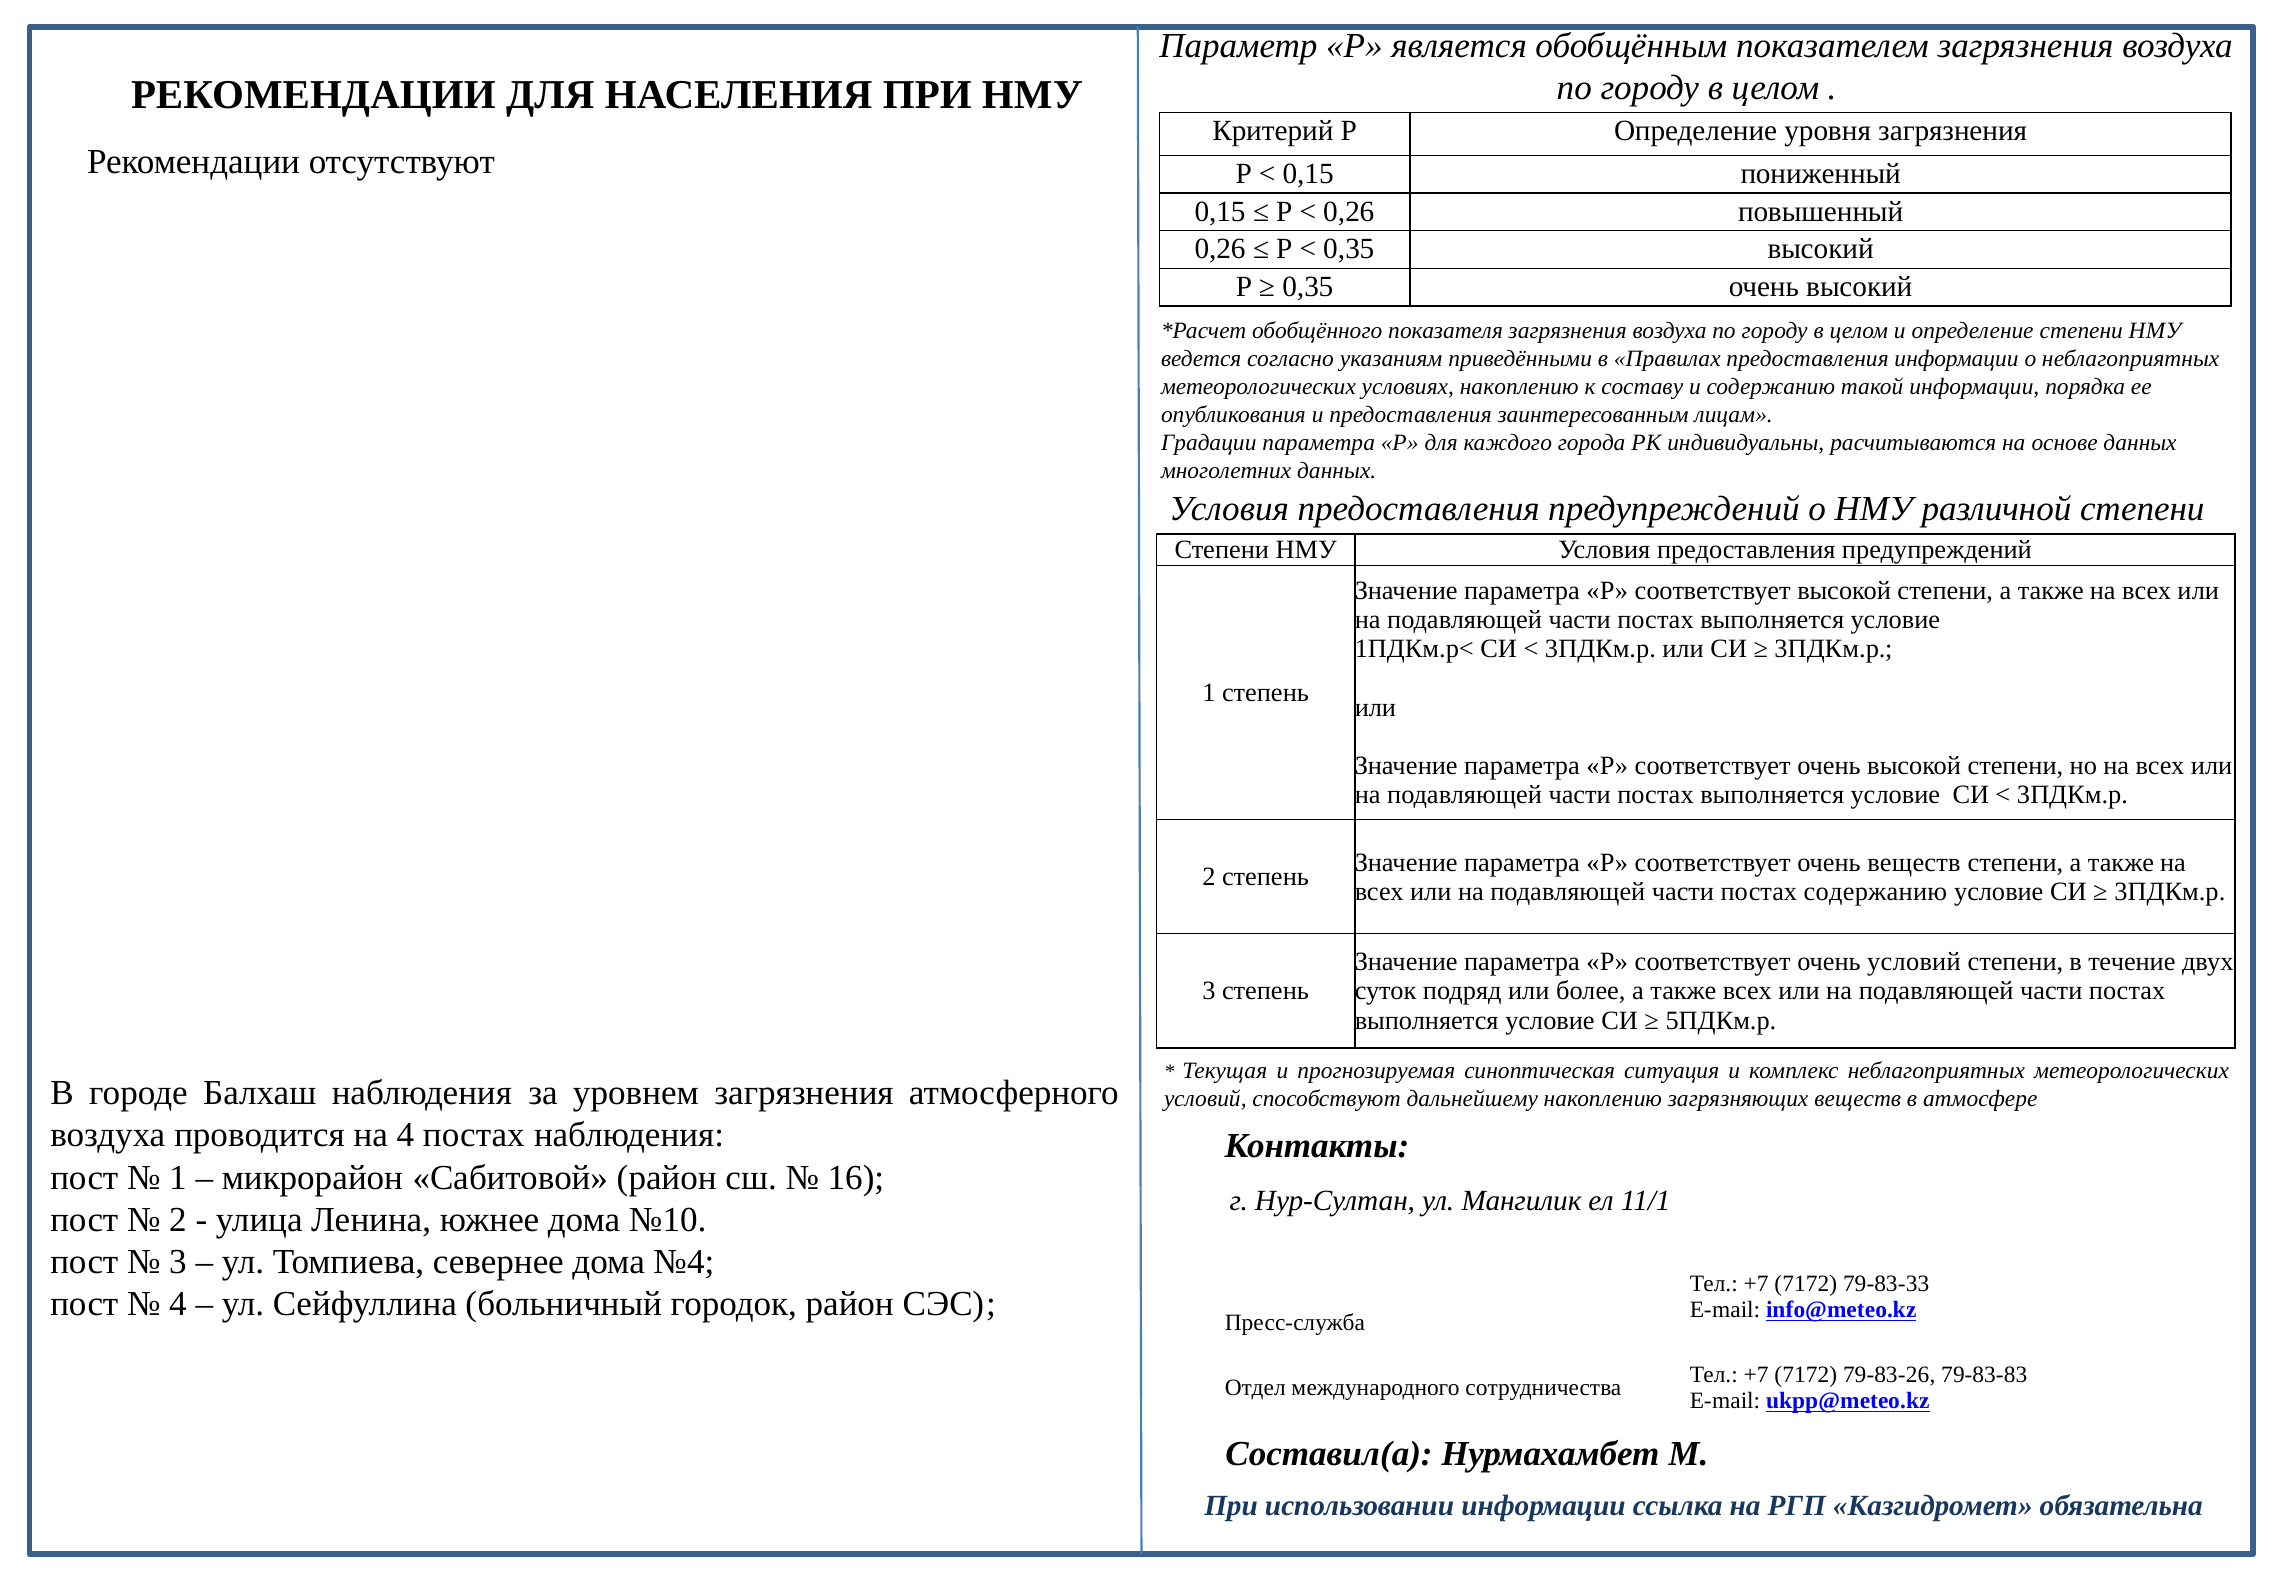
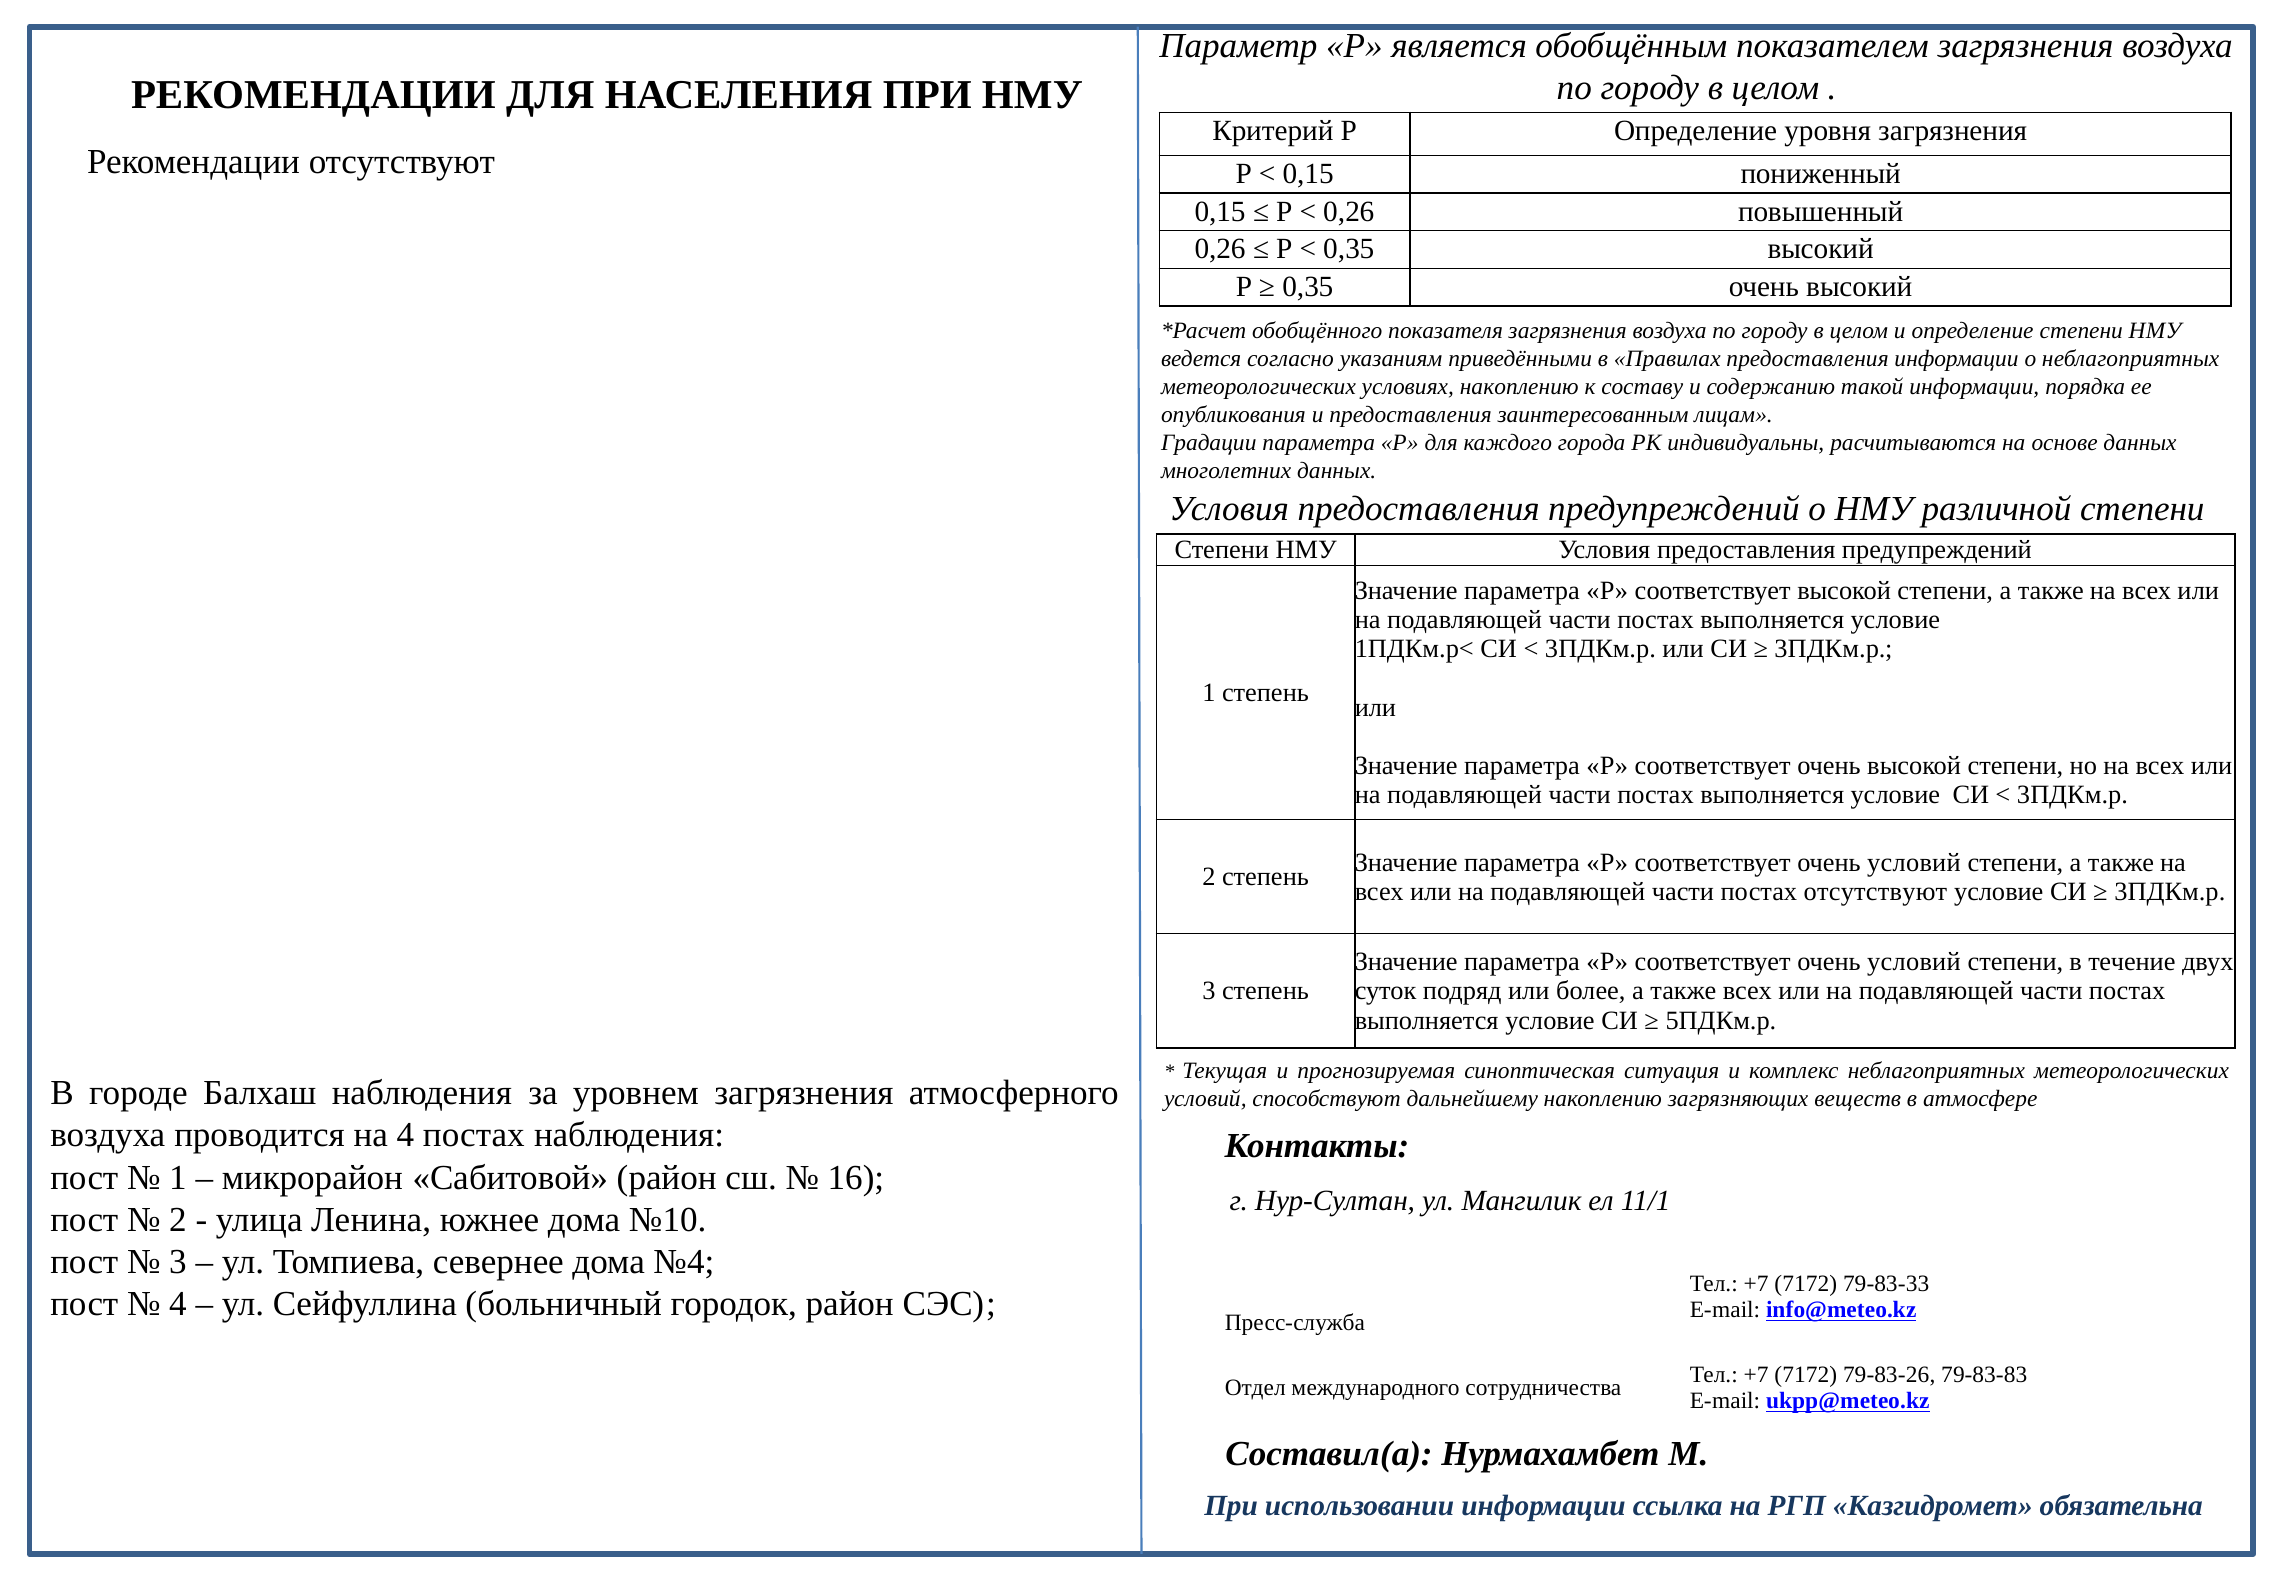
веществ at (1914, 862): веществ -> условий
постах содержанию: содержанию -> отсутствуют
